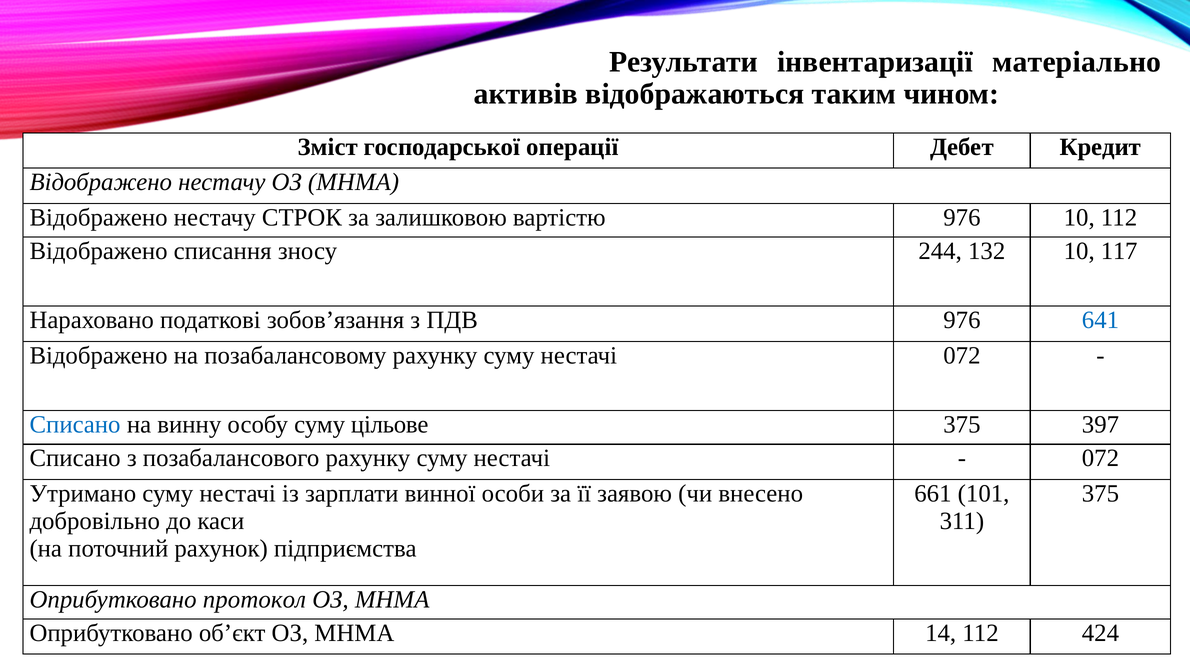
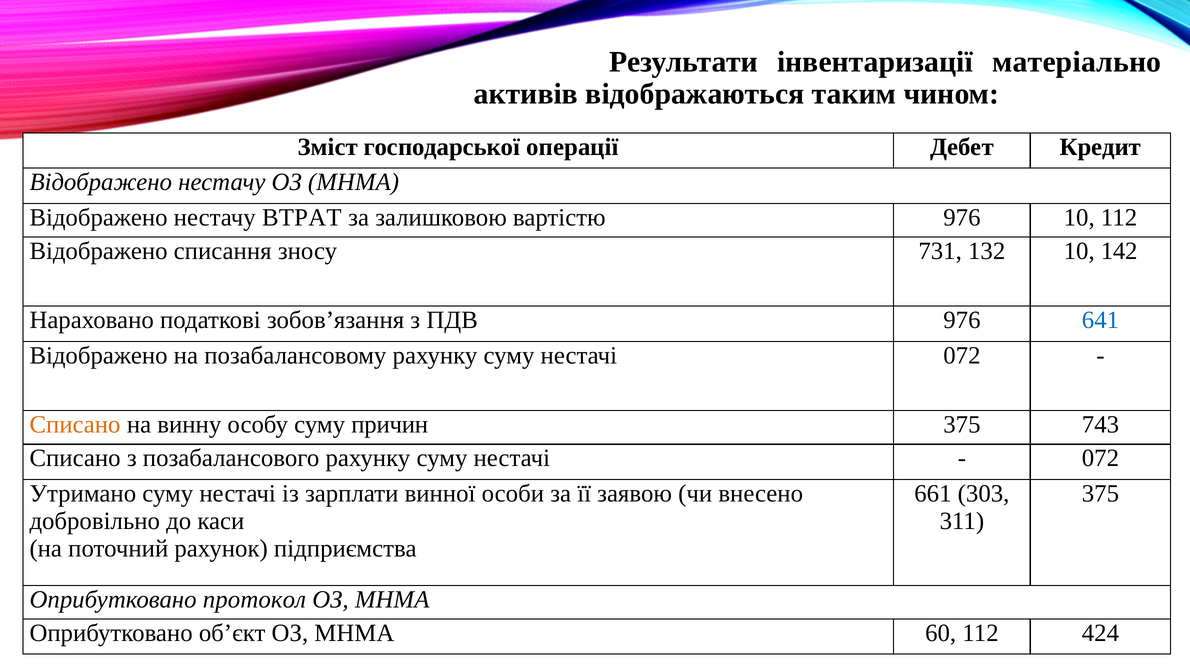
СТРОК: СТРОК -> ВТРАТ
244: 244 -> 731
117: 117 -> 142
Списано at (75, 424) colour: blue -> orange
цільове: цільове -> причин
397: 397 -> 743
101: 101 -> 303
14: 14 -> 60
